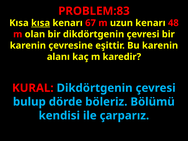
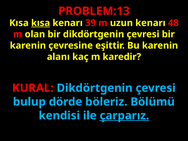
PROBLEM:83: PROBLEM:83 -> PROBLEM:13
67: 67 -> 39
çarparız underline: none -> present
